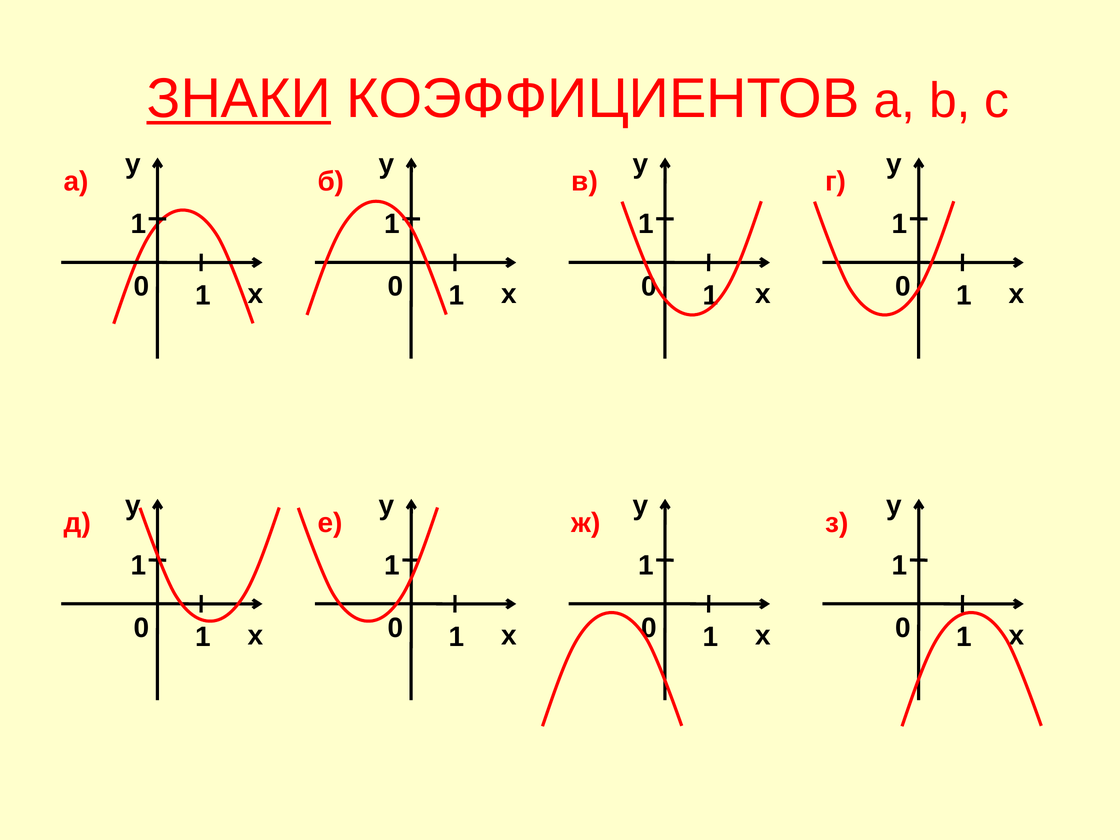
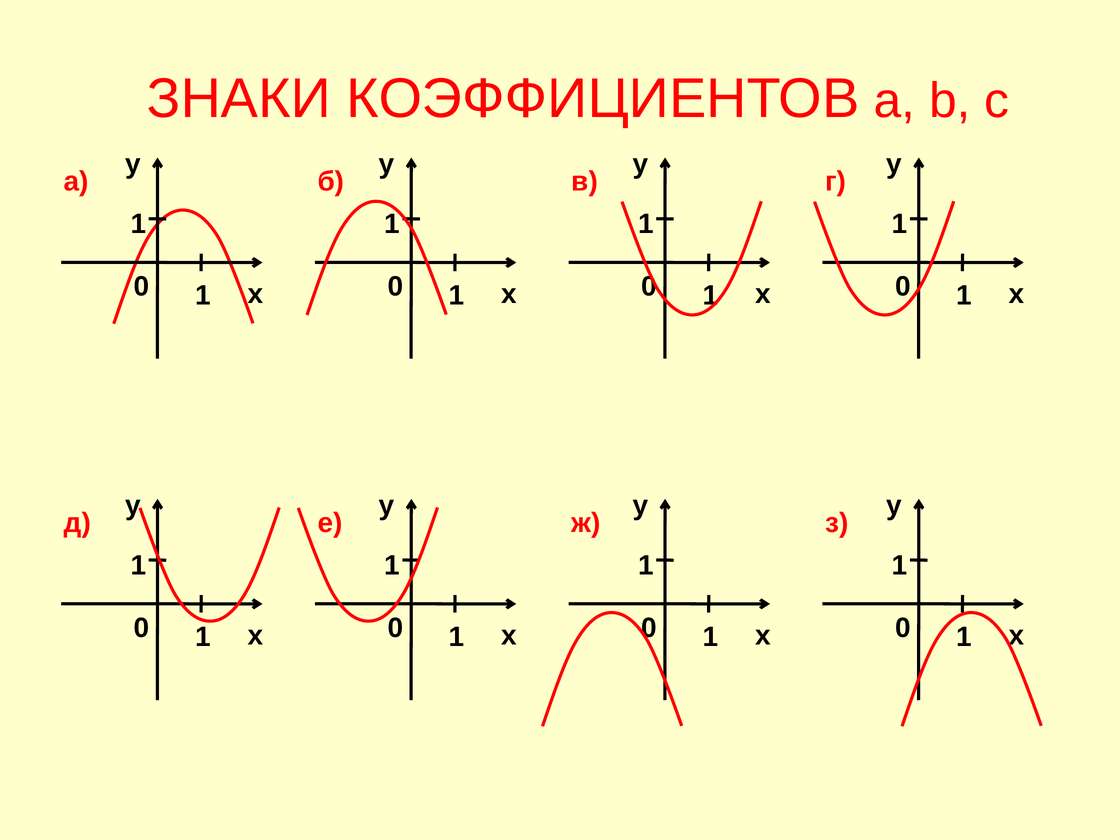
ЗНАКИ underline: present -> none
